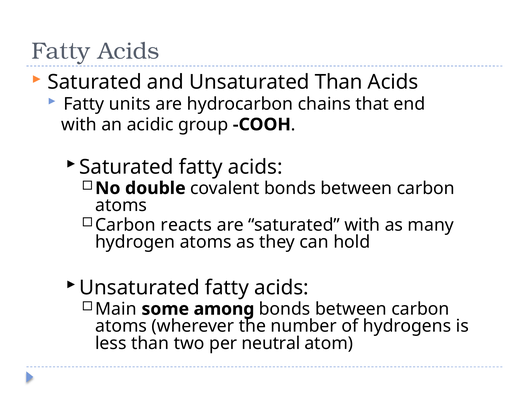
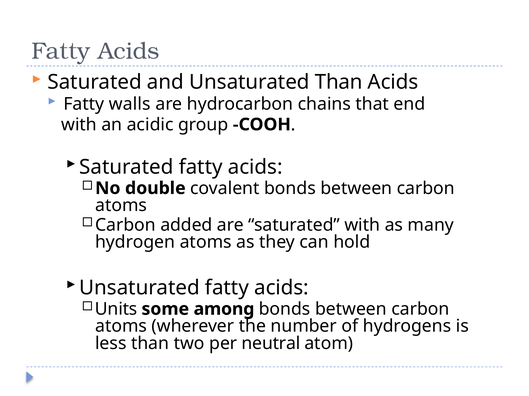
units: units -> walls
reacts: reacts -> added
Main: Main -> Units
